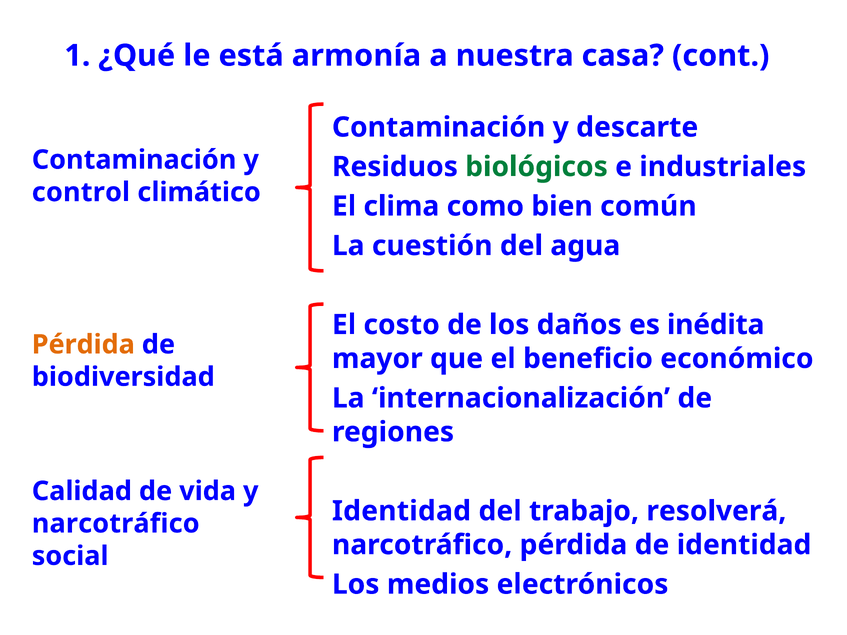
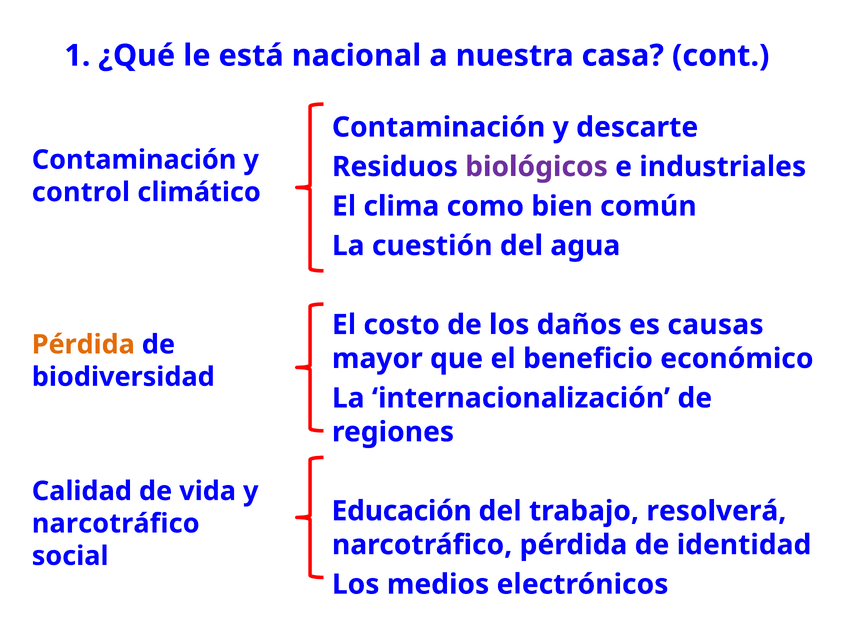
armonía: armonía -> nacional
biológicos colour: green -> purple
inédita: inédita -> causas
Identidad at (401, 511): Identidad -> Educación
